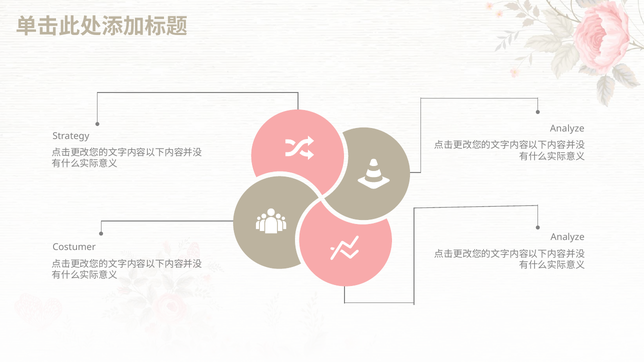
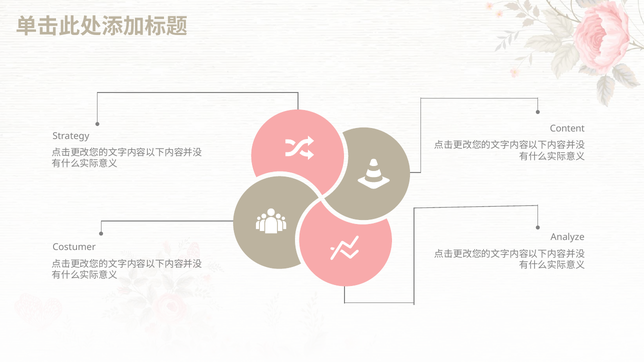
Analyze at (567, 129): Analyze -> Content
